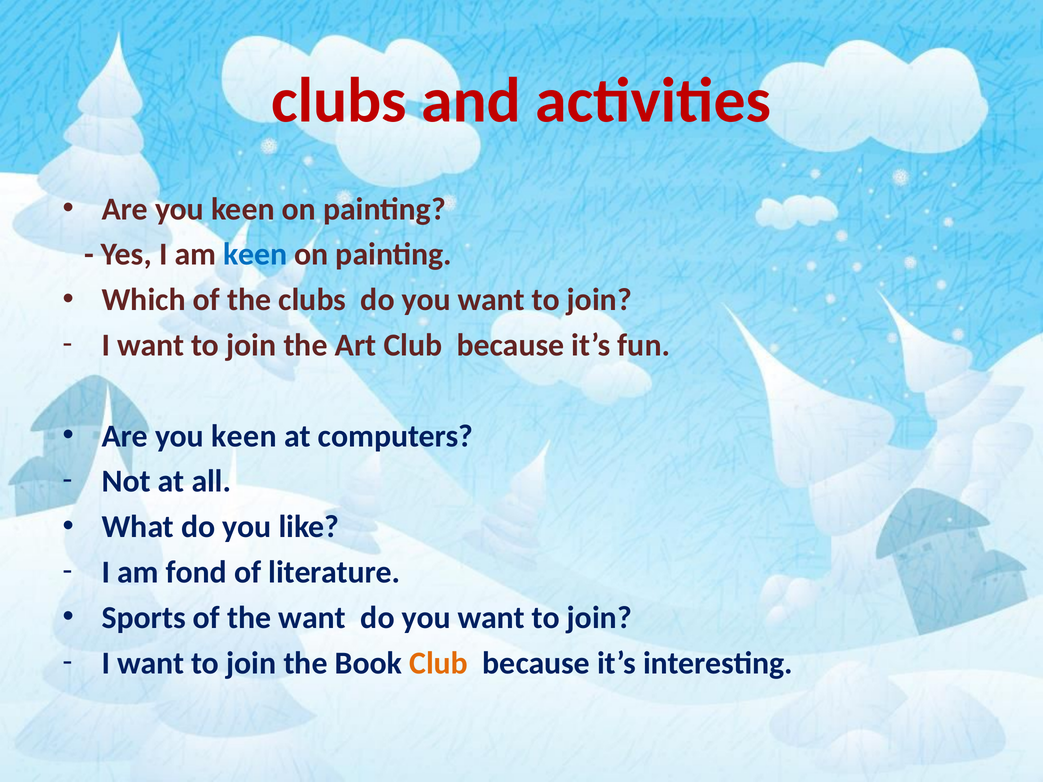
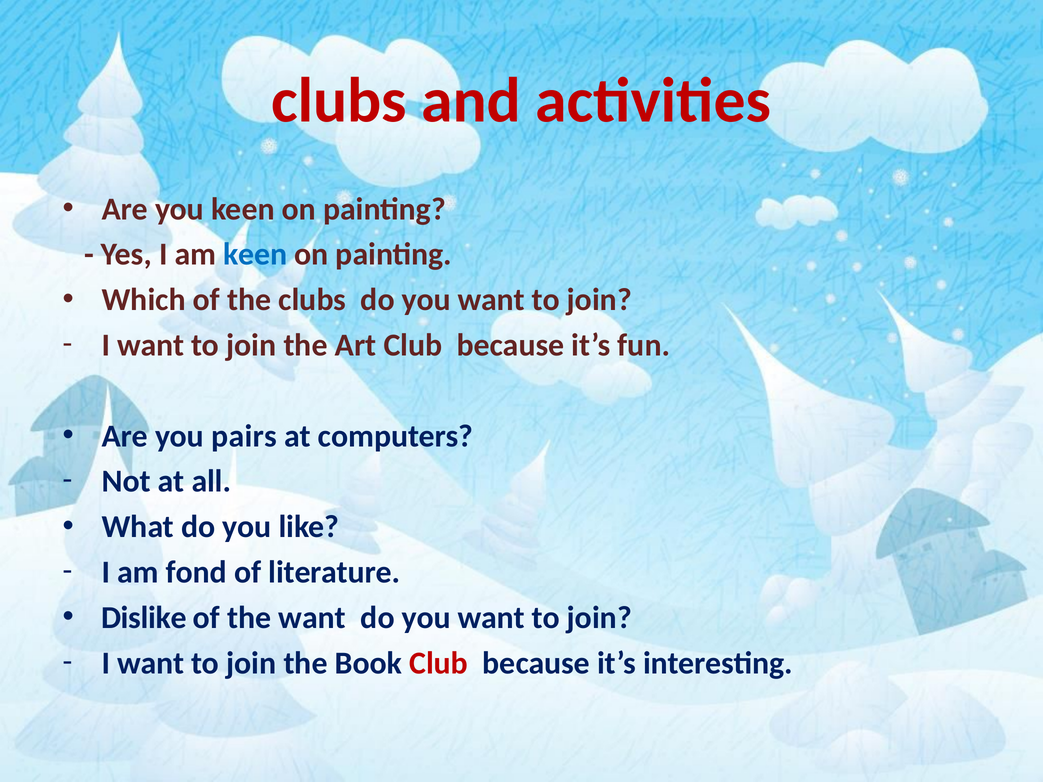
keen at (244, 436): keen -> pairs
Sports: Sports -> Dislike
Club at (439, 663) colour: orange -> red
